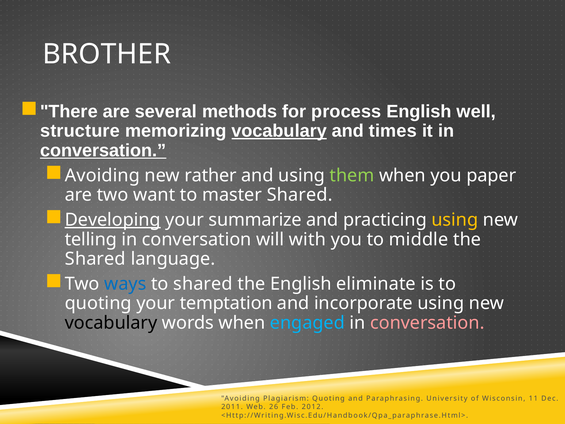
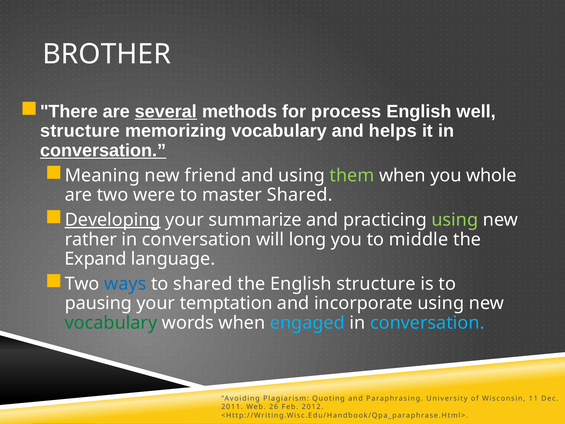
several underline: none -> present
vocabulary at (279, 131) underline: present -> none
times: times -> helps
Avoiding at (102, 175): Avoiding -> Meaning
rather: rather -> friend
paper: paper -> whole
want: want -> were
using at (455, 220) colour: yellow -> light green
telling: telling -> rather
with: with -> long
Shared at (95, 259): Shared -> Expand
English eliminate: eliminate -> structure
quoting at (98, 303): quoting -> pausing
vocabulary at (111, 323) colour: black -> green
conversation at (427, 323) colour: pink -> light blue
